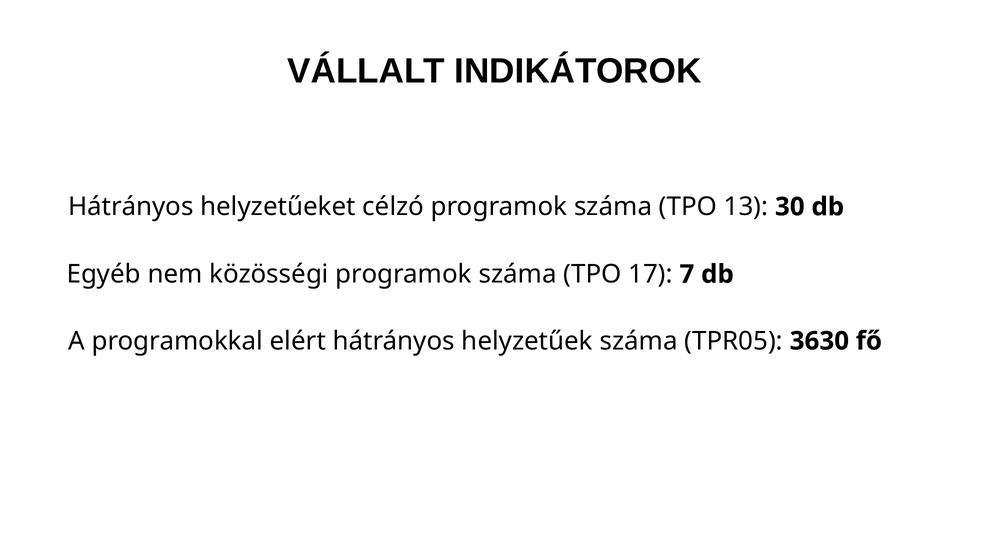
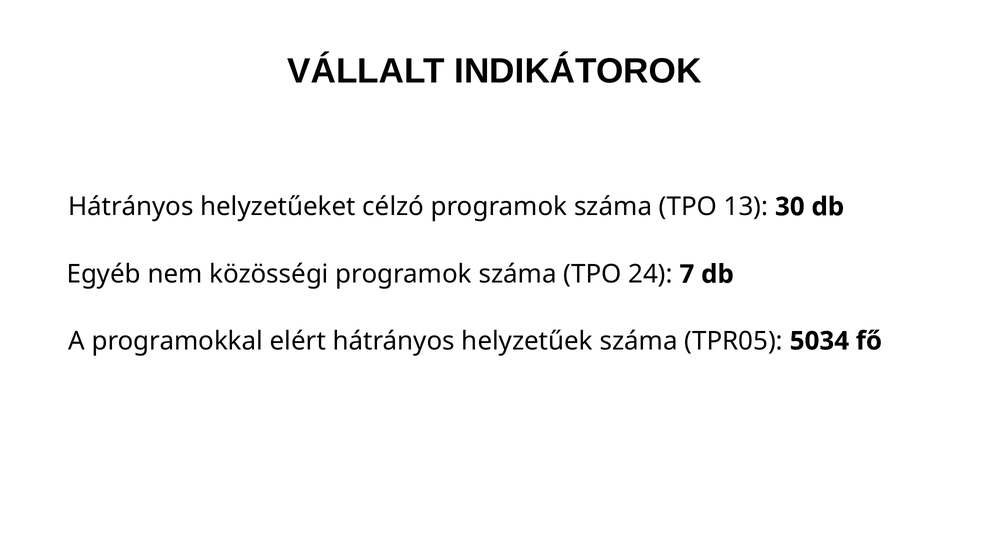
17: 17 -> 24
3630: 3630 -> 5034
